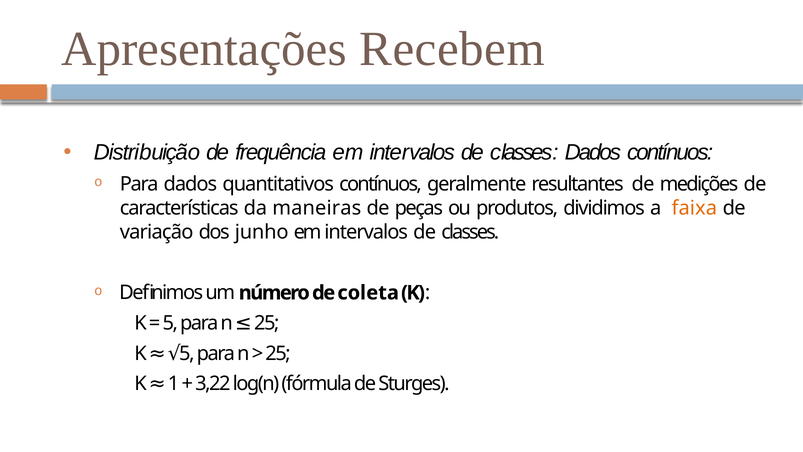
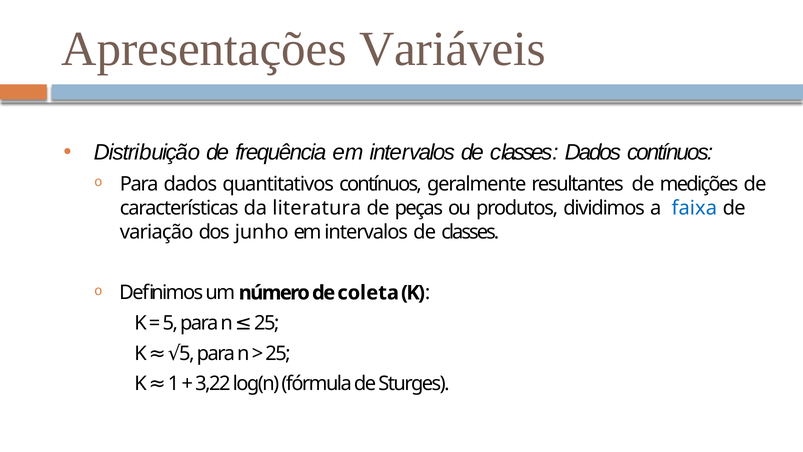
Recebem: Recebem -> Variáveis
maneiras: maneiras -> literatura
faixa colour: orange -> blue
